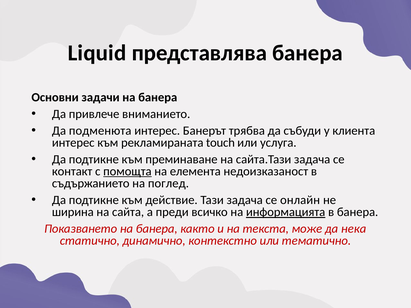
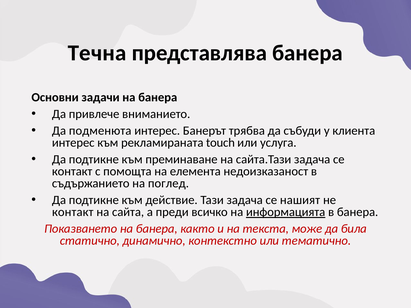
Liquid: Liquid -> Течна
помощта underline: present -> none
онлайн: онлайн -> нашият
ширина at (73, 212): ширина -> контакт
нека: нека -> била
